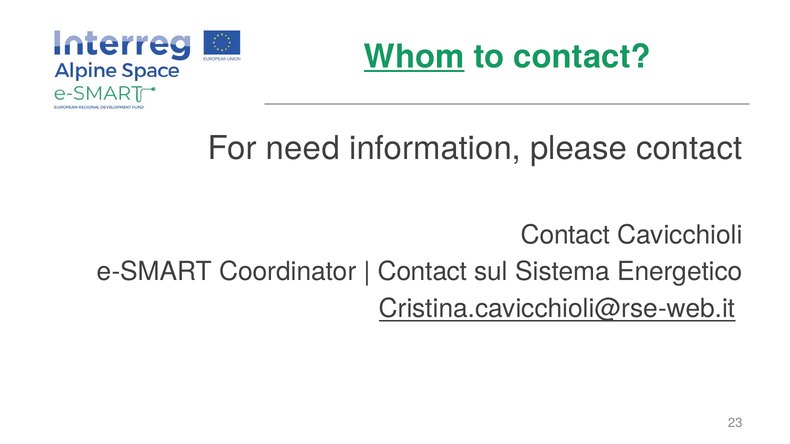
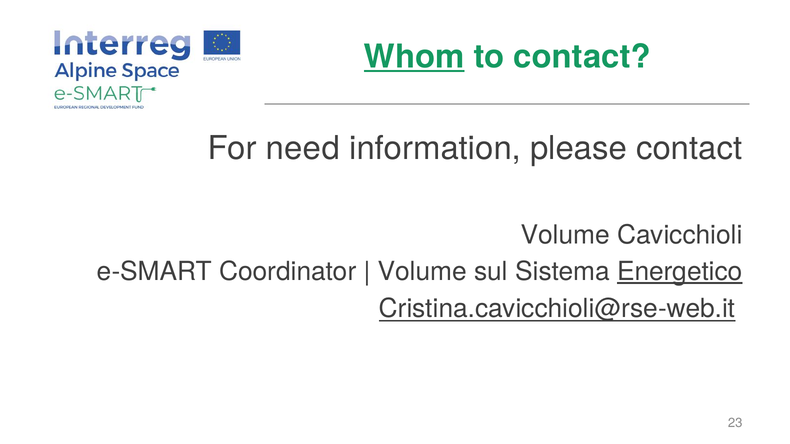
Contact at (566, 235): Contact -> Volume
Contact at (422, 272): Contact -> Volume
Energetico underline: none -> present
